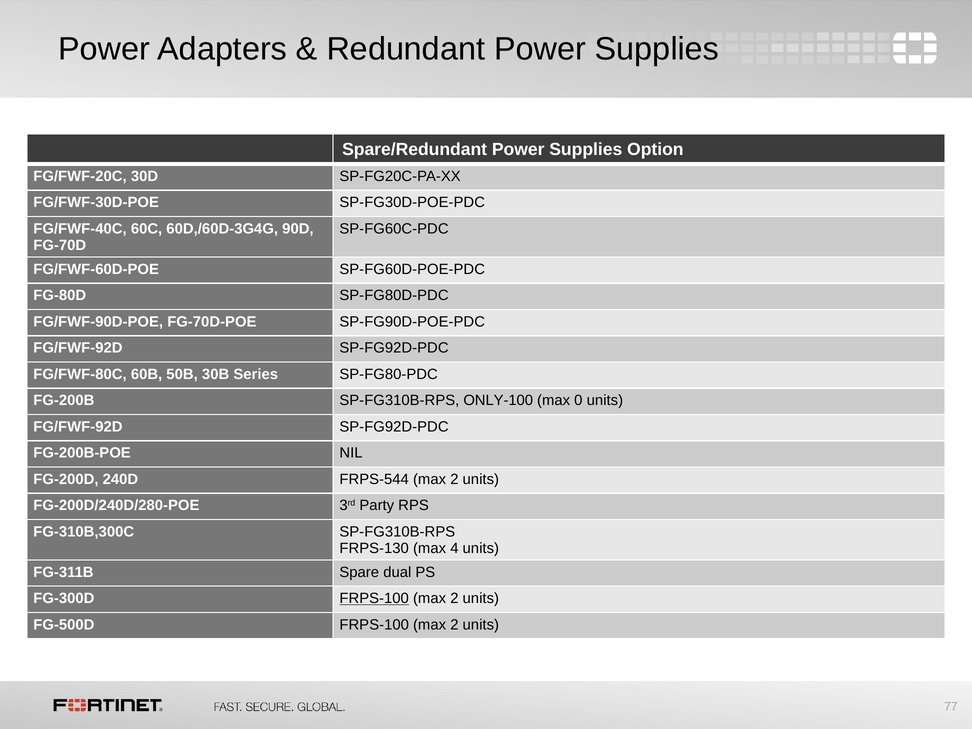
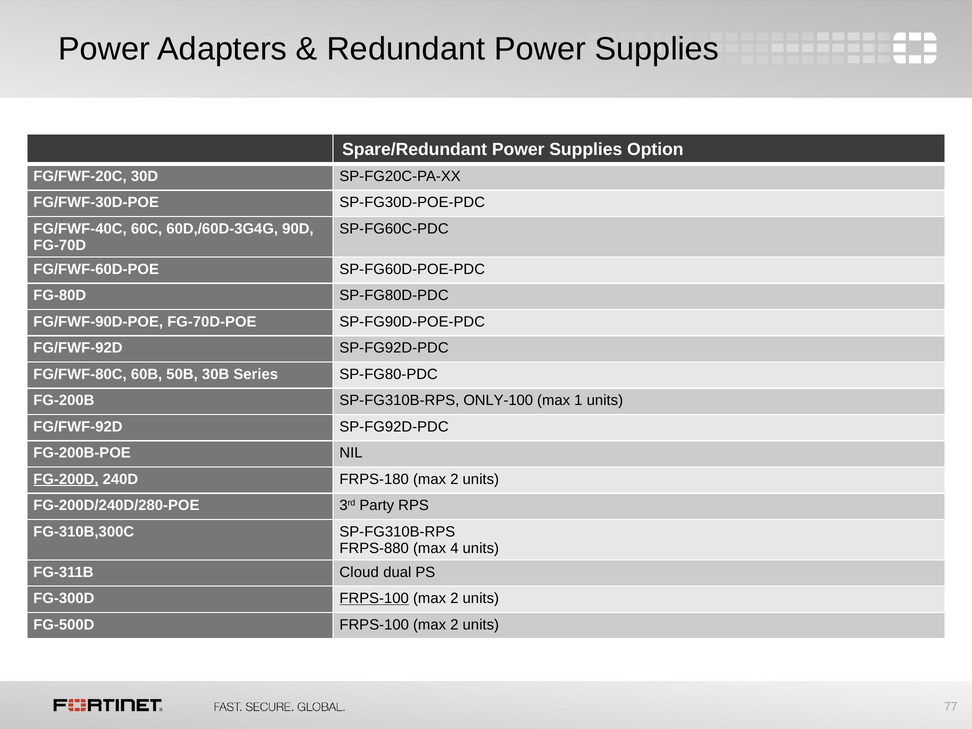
0: 0 -> 1
FG-200D underline: none -> present
FRPS-544: FRPS-544 -> FRPS-180
FRPS-130: FRPS-130 -> FRPS-880
Spare: Spare -> Cloud
